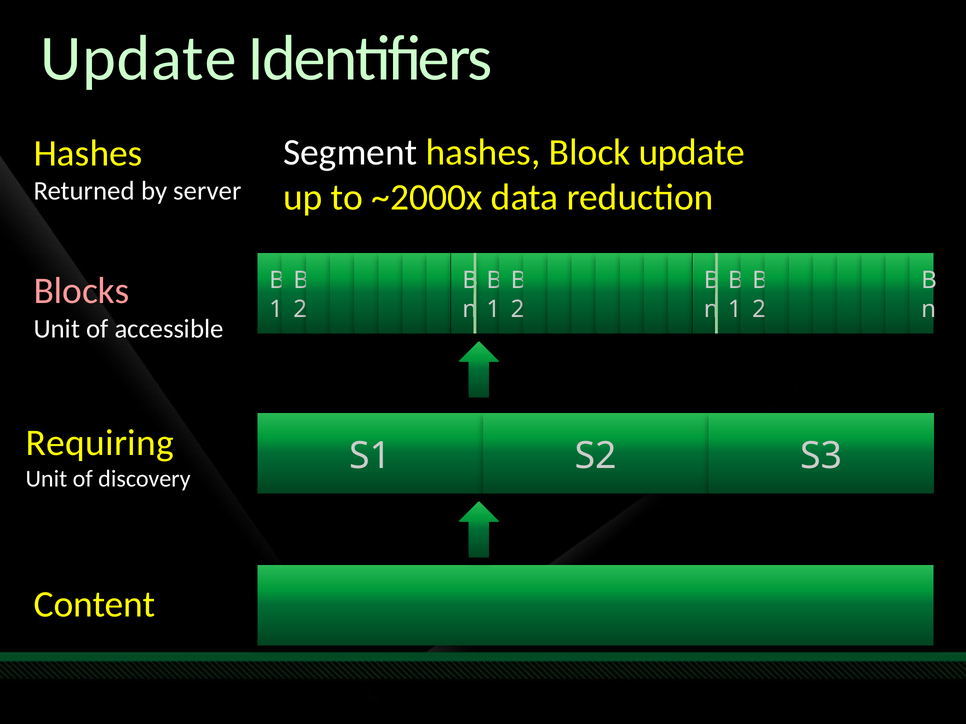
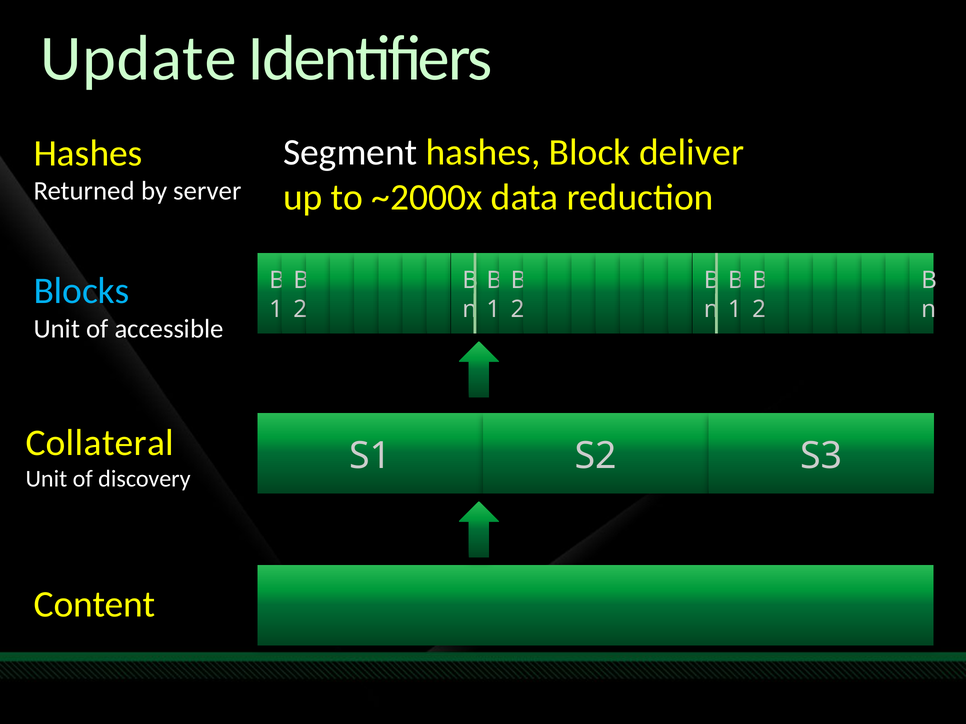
Block update: update -> deliver
Blocks colour: pink -> light blue
Requiring: Requiring -> Collateral
